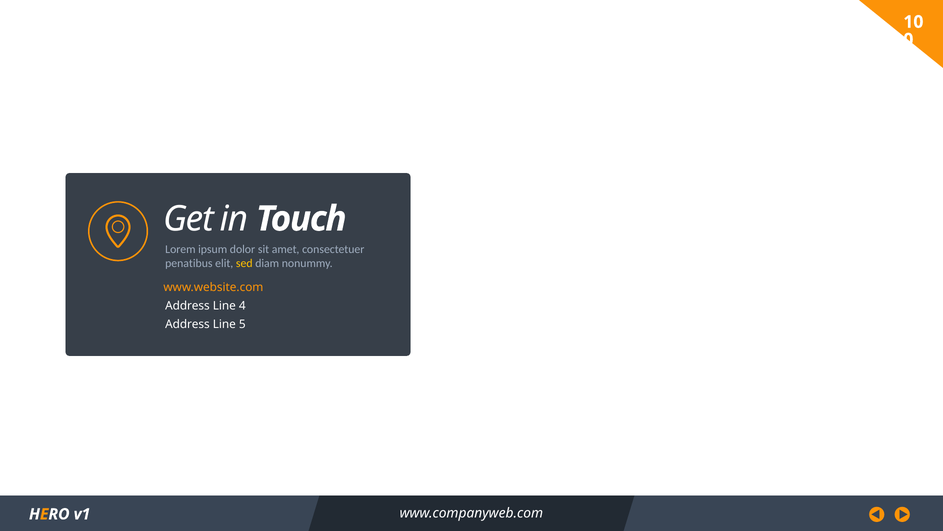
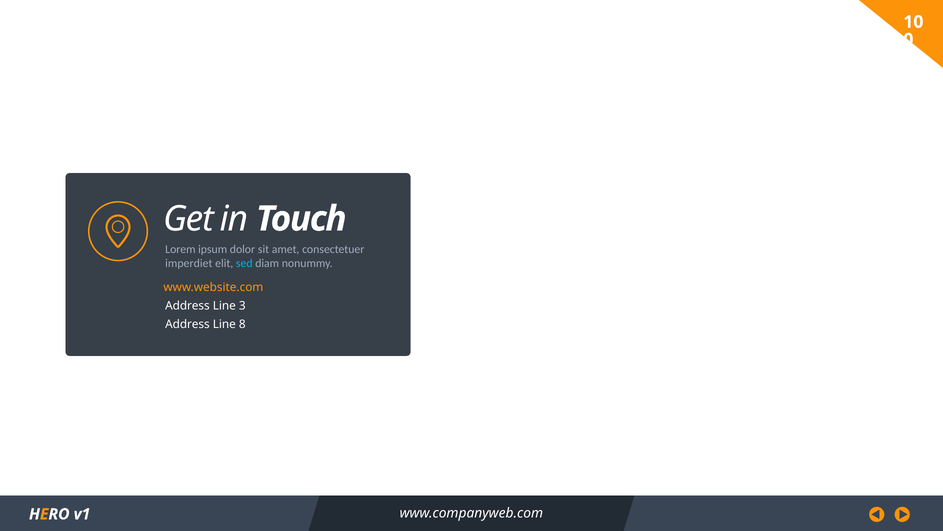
penatibus: penatibus -> imperdiet
sed colour: yellow -> light blue
4: 4 -> 3
5: 5 -> 8
